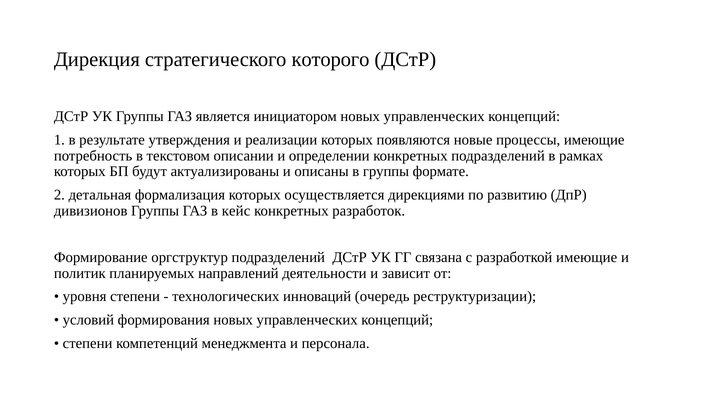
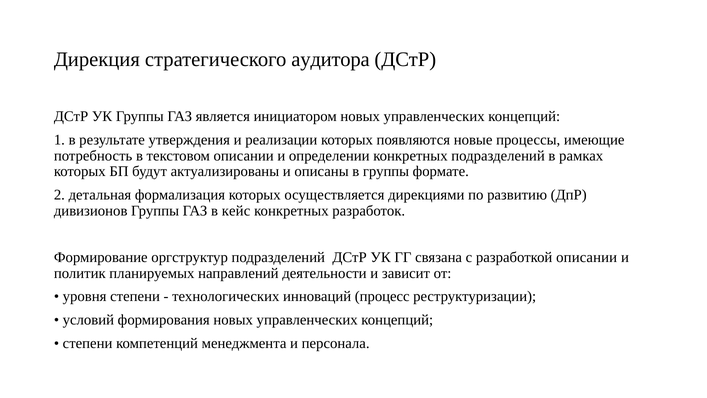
которого: которого -> аудитора
разработкой имеющие: имеющие -> описании
очередь: очередь -> процесс
